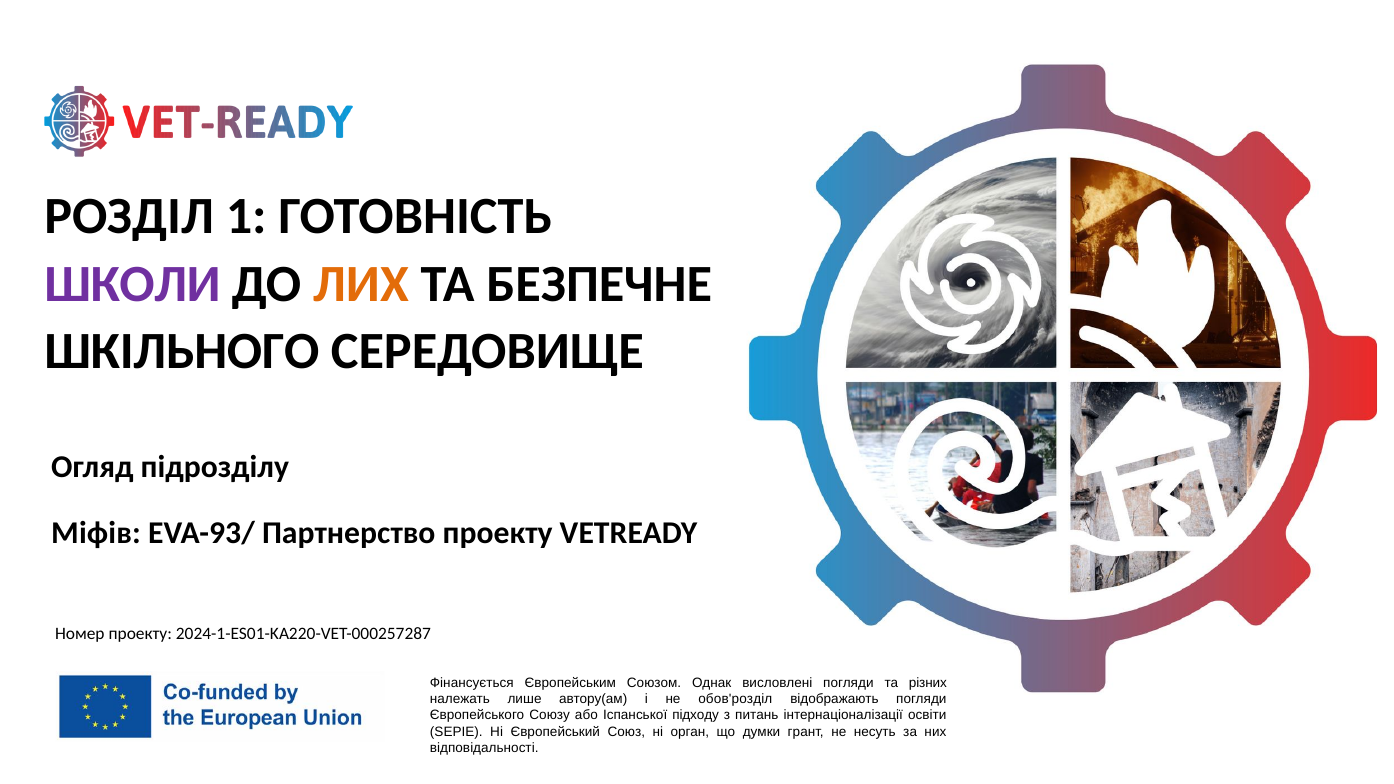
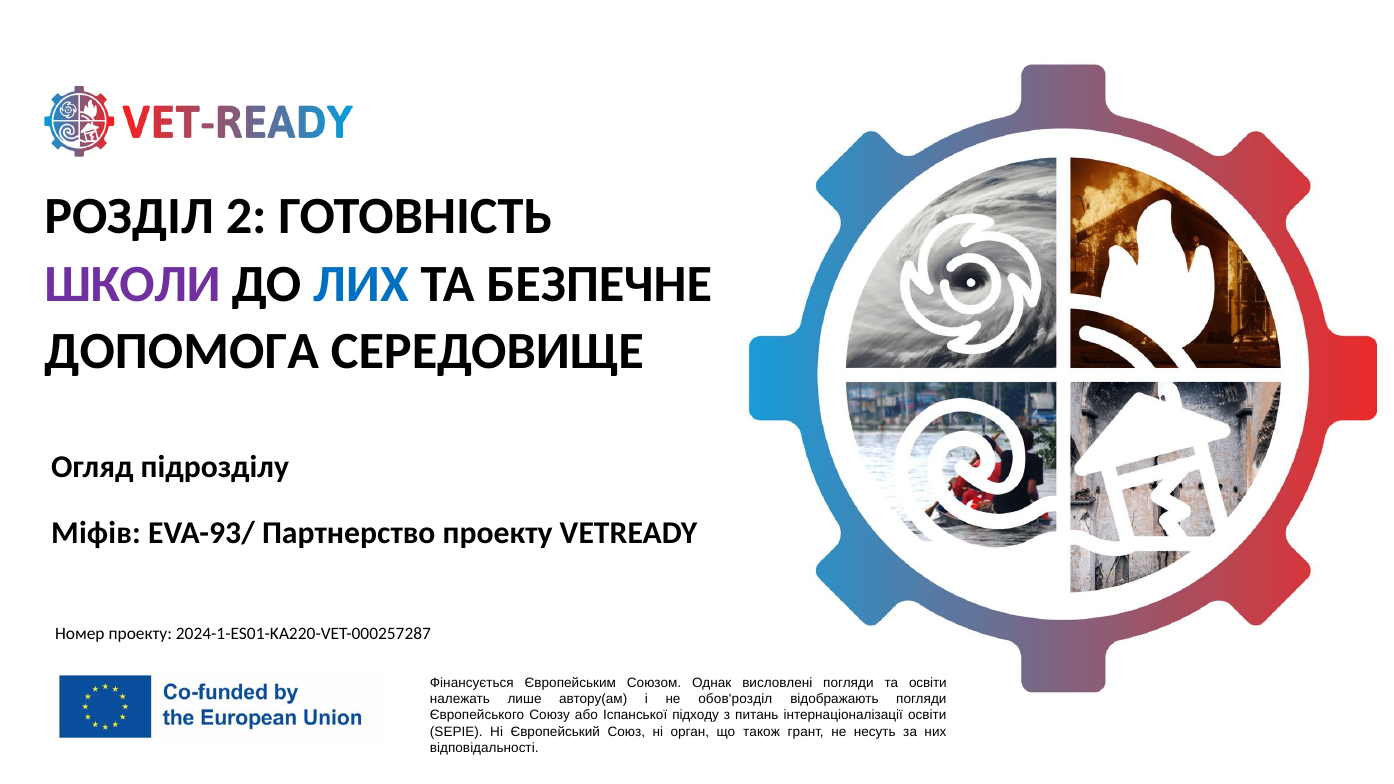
1: 1 -> 2
ЛИХ colour: orange -> blue
ШКІЛЬНОГО: ШКІЛЬНОГО -> ДОПОМОГА
та різних: різних -> освіти
думки: думки -> також
